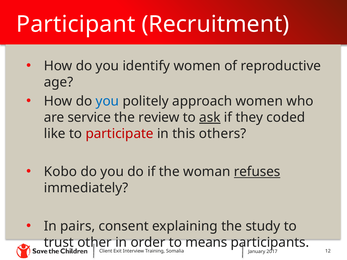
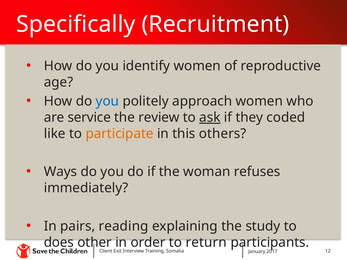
Participant: Participant -> Specifically
participate colour: red -> orange
Kobo: Kobo -> Ways
refuses underline: present -> none
consent: consent -> reading
trust: trust -> does
means: means -> return
